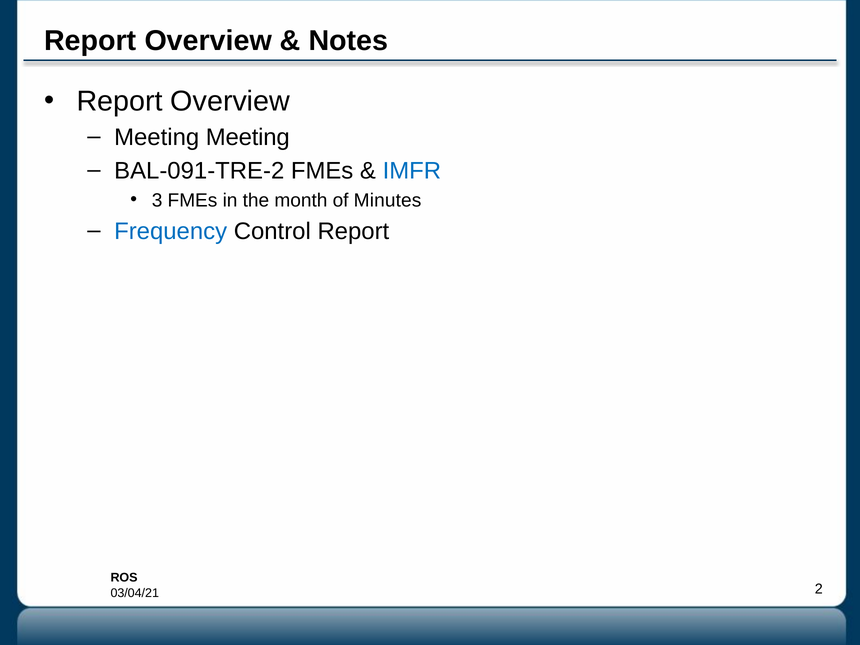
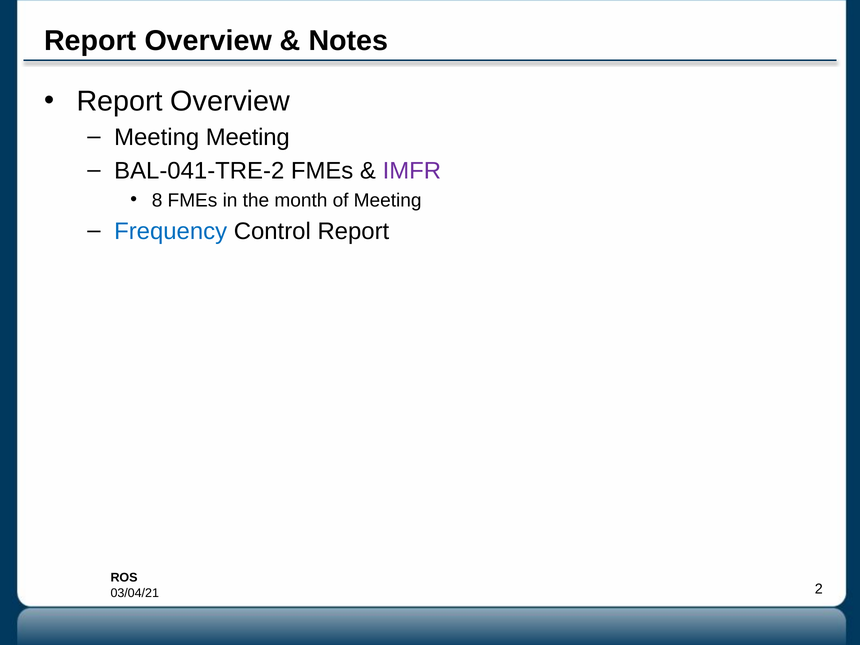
BAL-091-TRE-2: BAL-091-TRE-2 -> BAL-041-TRE-2
IMFR colour: blue -> purple
3: 3 -> 8
of Minutes: Minutes -> Meeting
